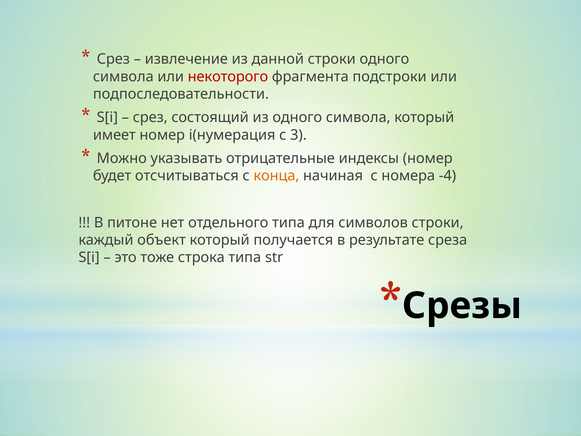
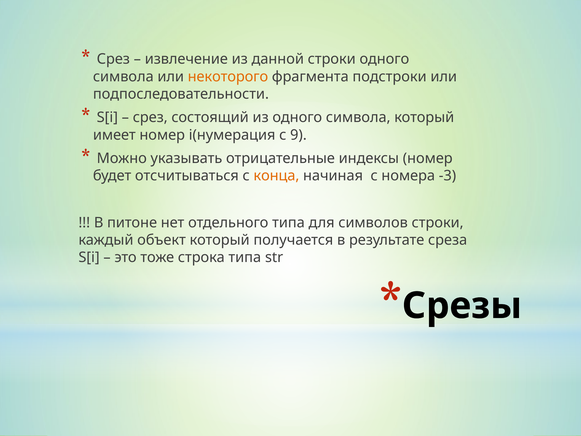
некоторого colour: red -> orange
3: 3 -> 9
-4: -4 -> -3
